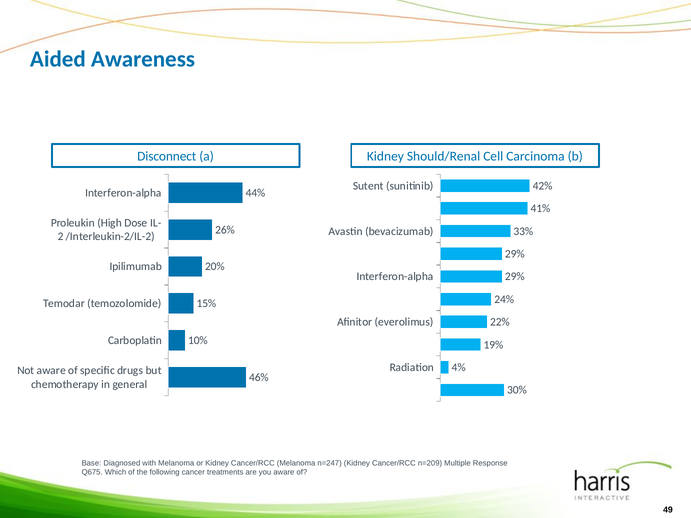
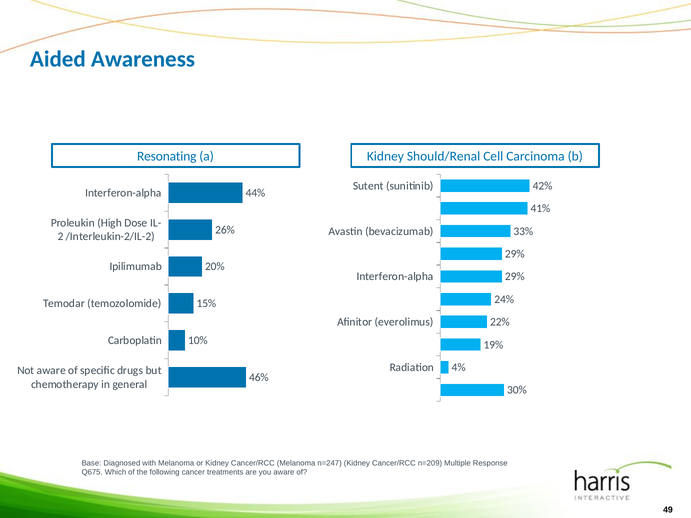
Disconnect: Disconnect -> Resonating
